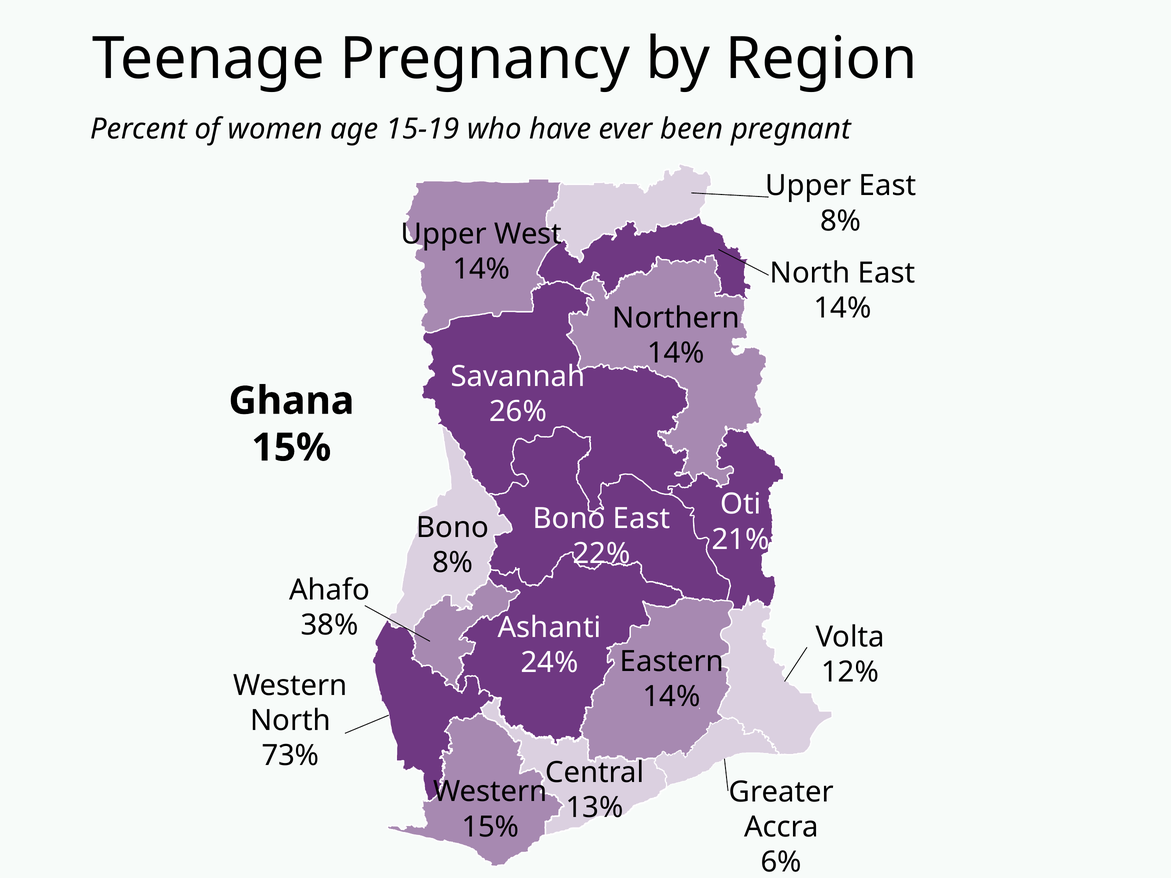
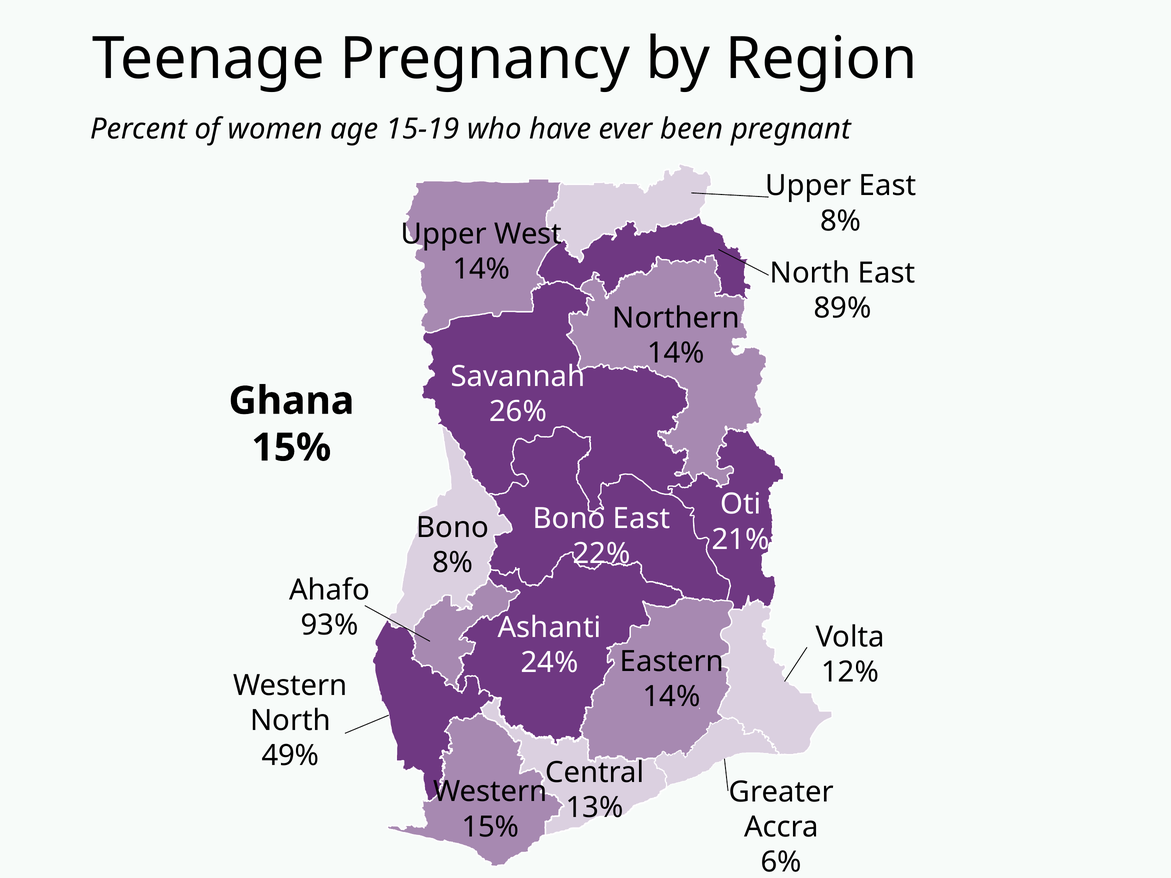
14% at (843, 308): 14% -> 89%
38%: 38% -> 93%
73%: 73% -> 49%
